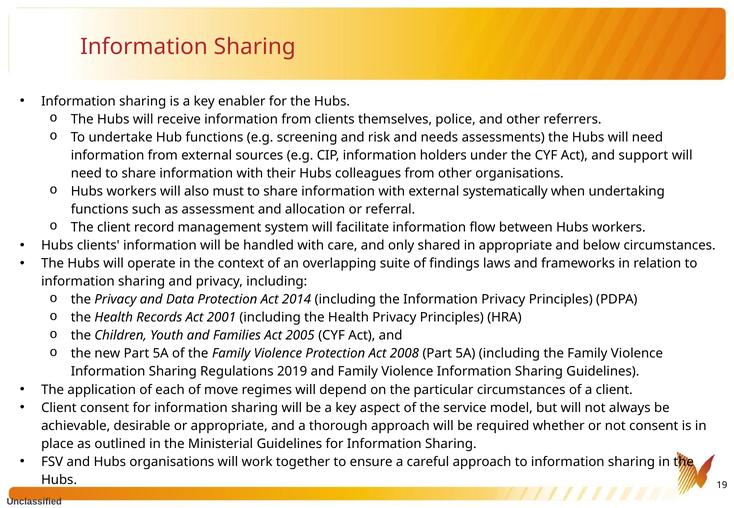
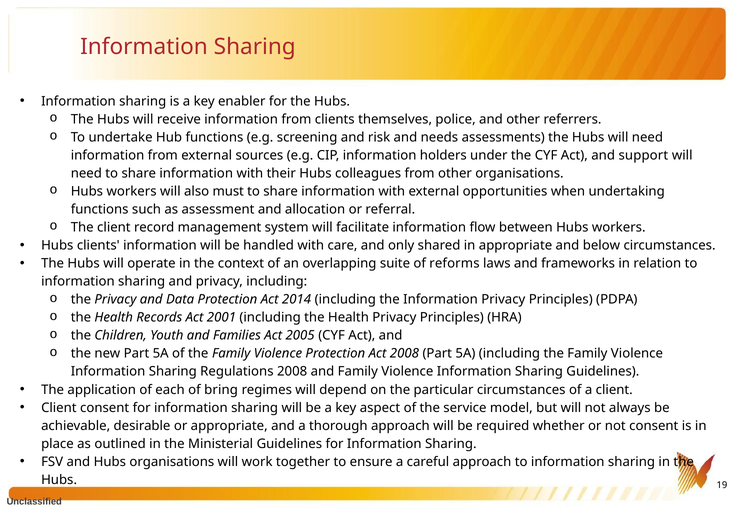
systematically: systematically -> opportunities
findings: findings -> reforms
Regulations 2019: 2019 -> 2008
move: move -> bring
